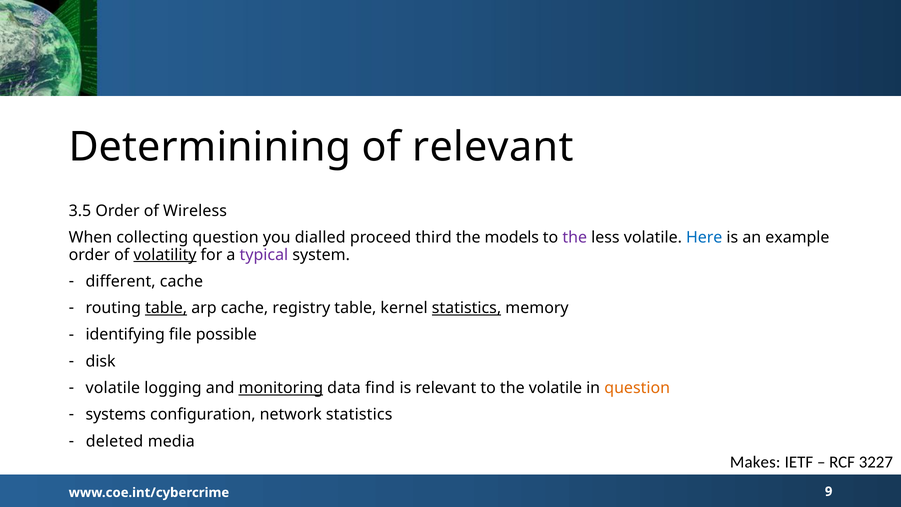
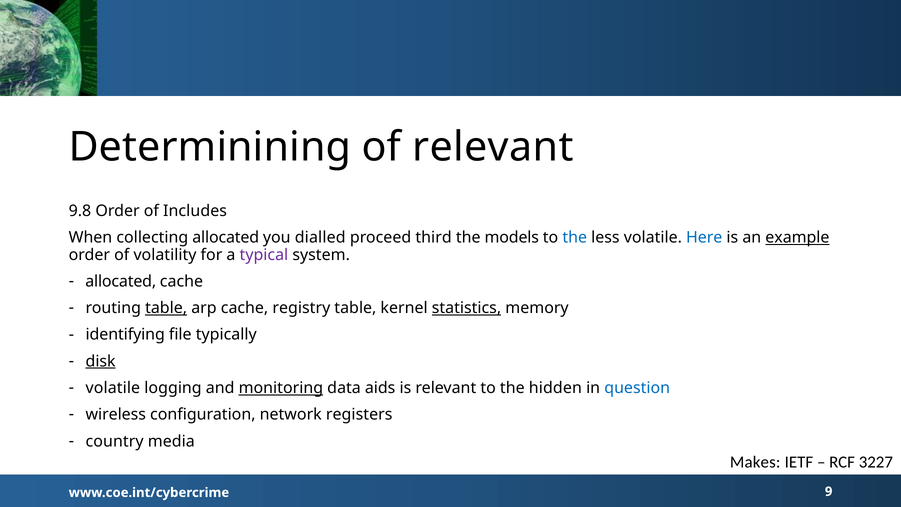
3.5: 3.5 -> 9.8
Wireless: Wireless -> Includes
collecting question: question -> allocated
the at (575, 237) colour: purple -> blue
example underline: none -> present
volatility underline: present -> none
different at (121, 281): different -> allocated
possible: possible -> typically
disk underline: none -> present
find: find -> aids
the volatile: volatile -> hidden
question at (637, 388) colour: orange -> blue
systems: systems -> wireless
network statistics: statistics -> registers
deleted: deleted -> country
